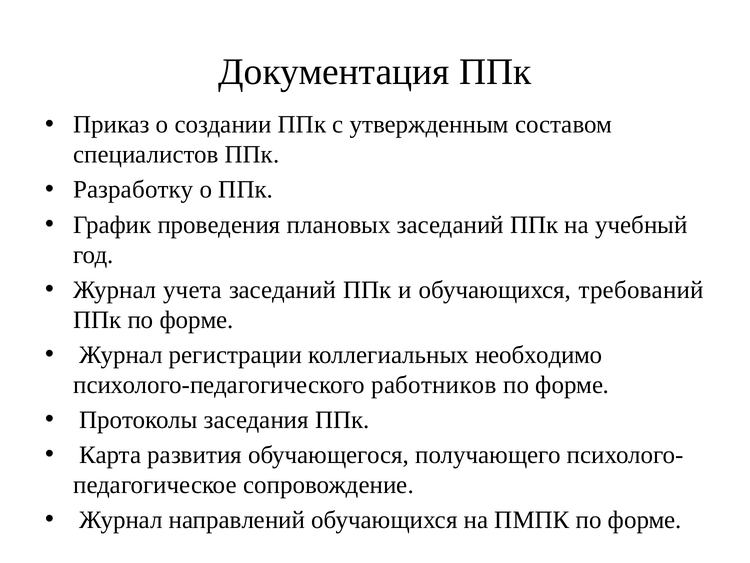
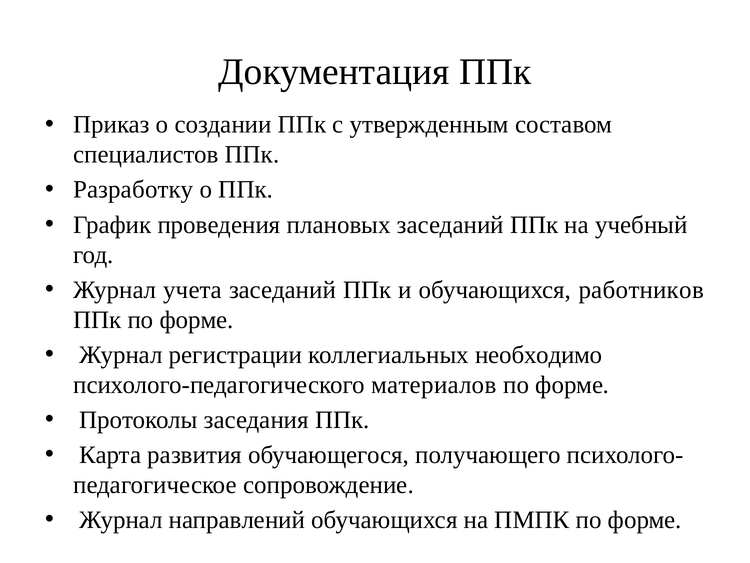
требований: требований -> работников
работников: работников -> материалов
